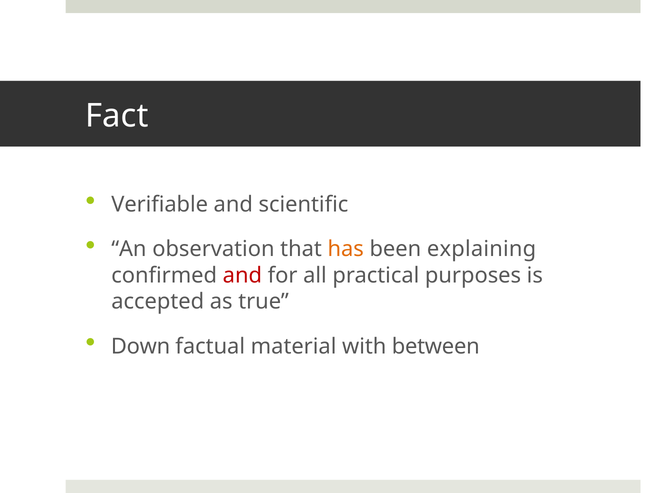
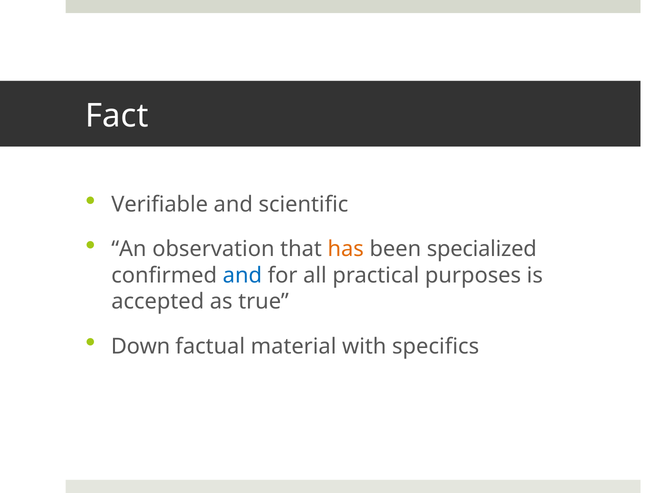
explaining: explaining -> specialized
and at (242, 275) colour: red -> blue
between: between -> specifics
